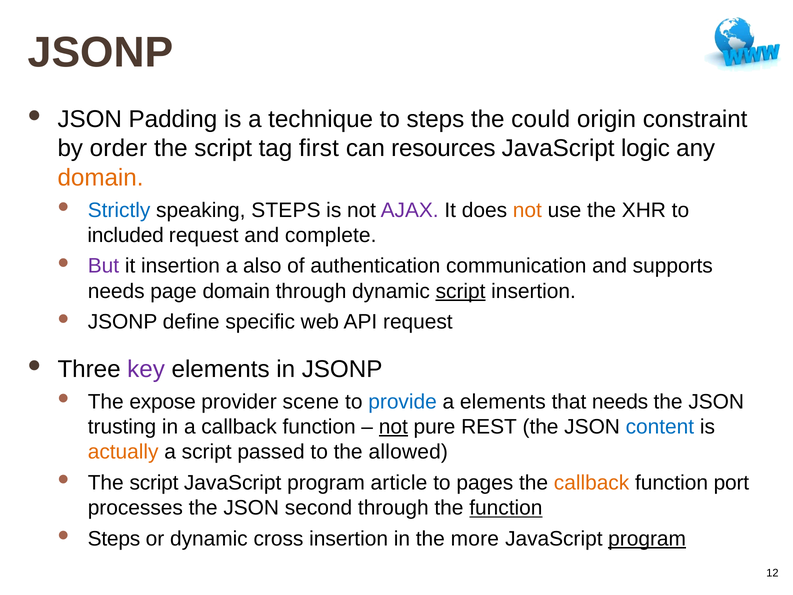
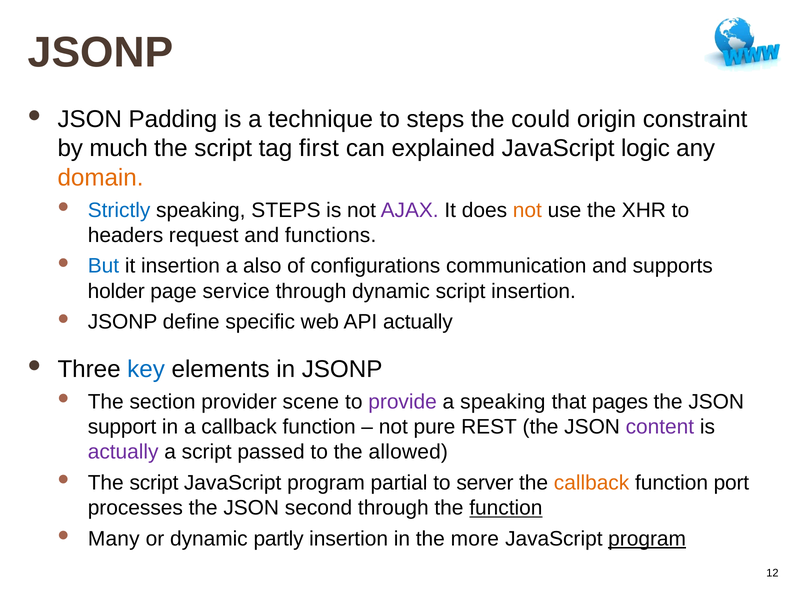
order: order -> much
resources: resources -> explained
included: included -> headers
complete: complete -> functions
But colour: purple -> blue
authentication: authentication -> configurations
needs at (116, 291): needs -> holder
page domain: domain -> service
script at (461, 291) underline: present -> none
API request: request -> actually
key colour: purple -> blue
expose: expose -> section
provide colour: blue -> purple
a elements: elements -> speaking
that needs: needs -> pages
trusting: trusting -> support
not at (393, 427) underline: present -> none
content colour: blue -> purple
actually at (123, 452) colour: orange -> purple
article: article -> partial
pages: pages -> server
Steps at (114, 538): Steps -> Many
cross: cross -> partly
